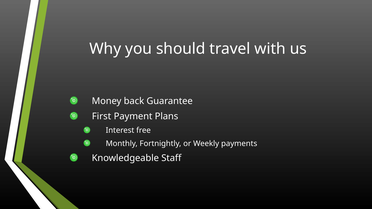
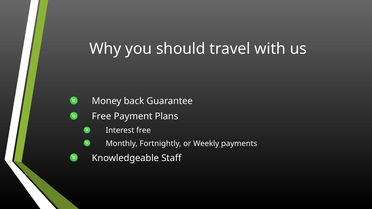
First at (102, 116): First -> Free
